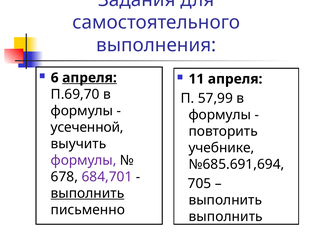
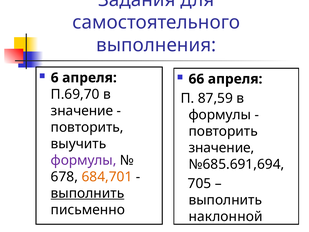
апреля at (89, 78) underline: present -> none
11: 11 -> 66
57,99: 57,99 -> 87,59
формулы at (82, 111): формулы -> значение
усеченной at (87, 127): усеченной -> повторить
учебнике at (221, 148): учебнике -> значение
684,701 colour: purple -> orange
выполнить at (226, 216): выполнить -> наклонной
